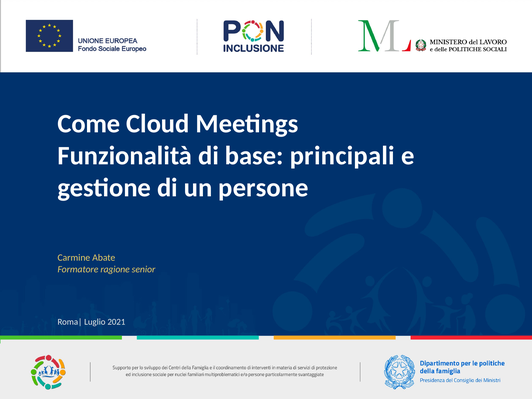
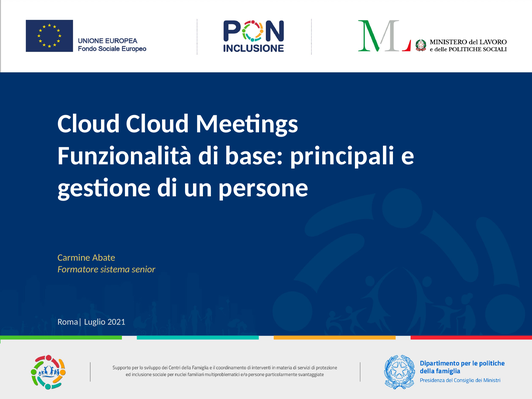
Come at (89, 124): Come -> Cloud
ragione: ragione -> sistema
